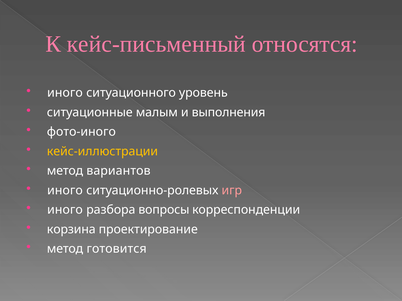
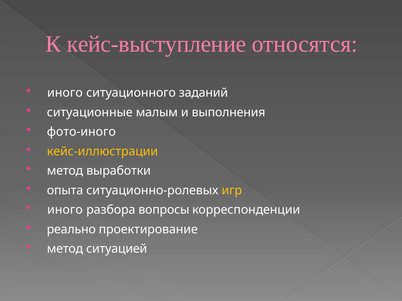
кейс-письменный: кейс-письменный -> кейс-выступление
уровень: уровень -> заданий
вариантов: вариантов -> выработки
иного at (65, 191): иного -> опыта
игр colour: pink -> yellow
корзина: корзина -> реально
готовится: готовится -> ситуацией
